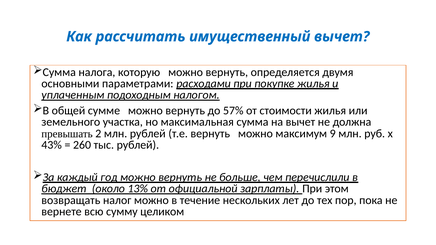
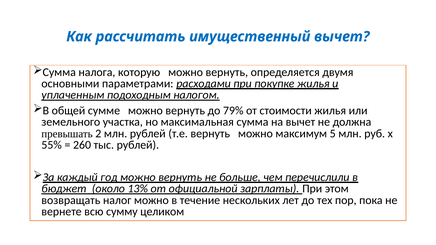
57%: 57% -> 79%
9: 9 -> 5
43%: 43% -> 55%
